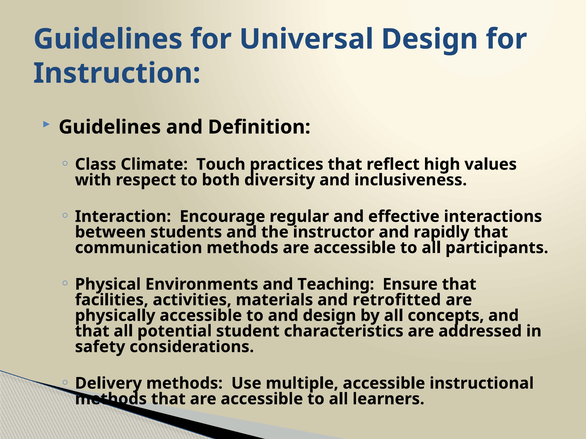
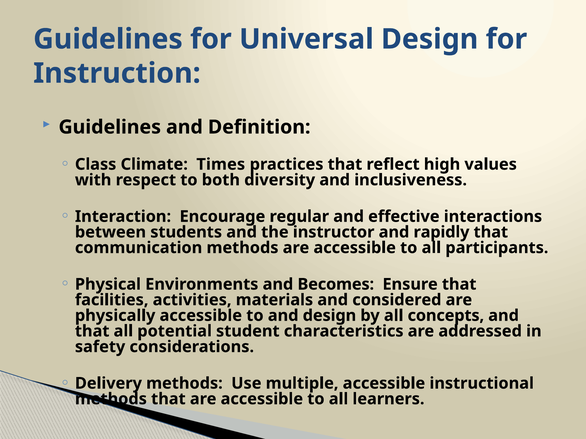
Touch: Touch -> Times
Teaching: Teaching -> Becomes
retrofitted: retrofitted -> considered
